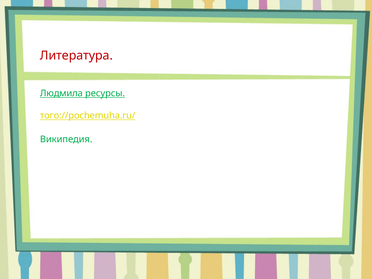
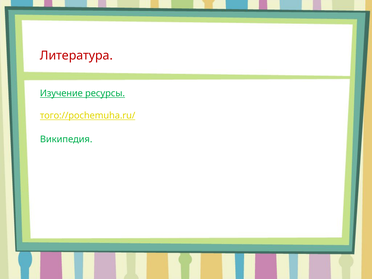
Людмила: Людмила -> Изучение
